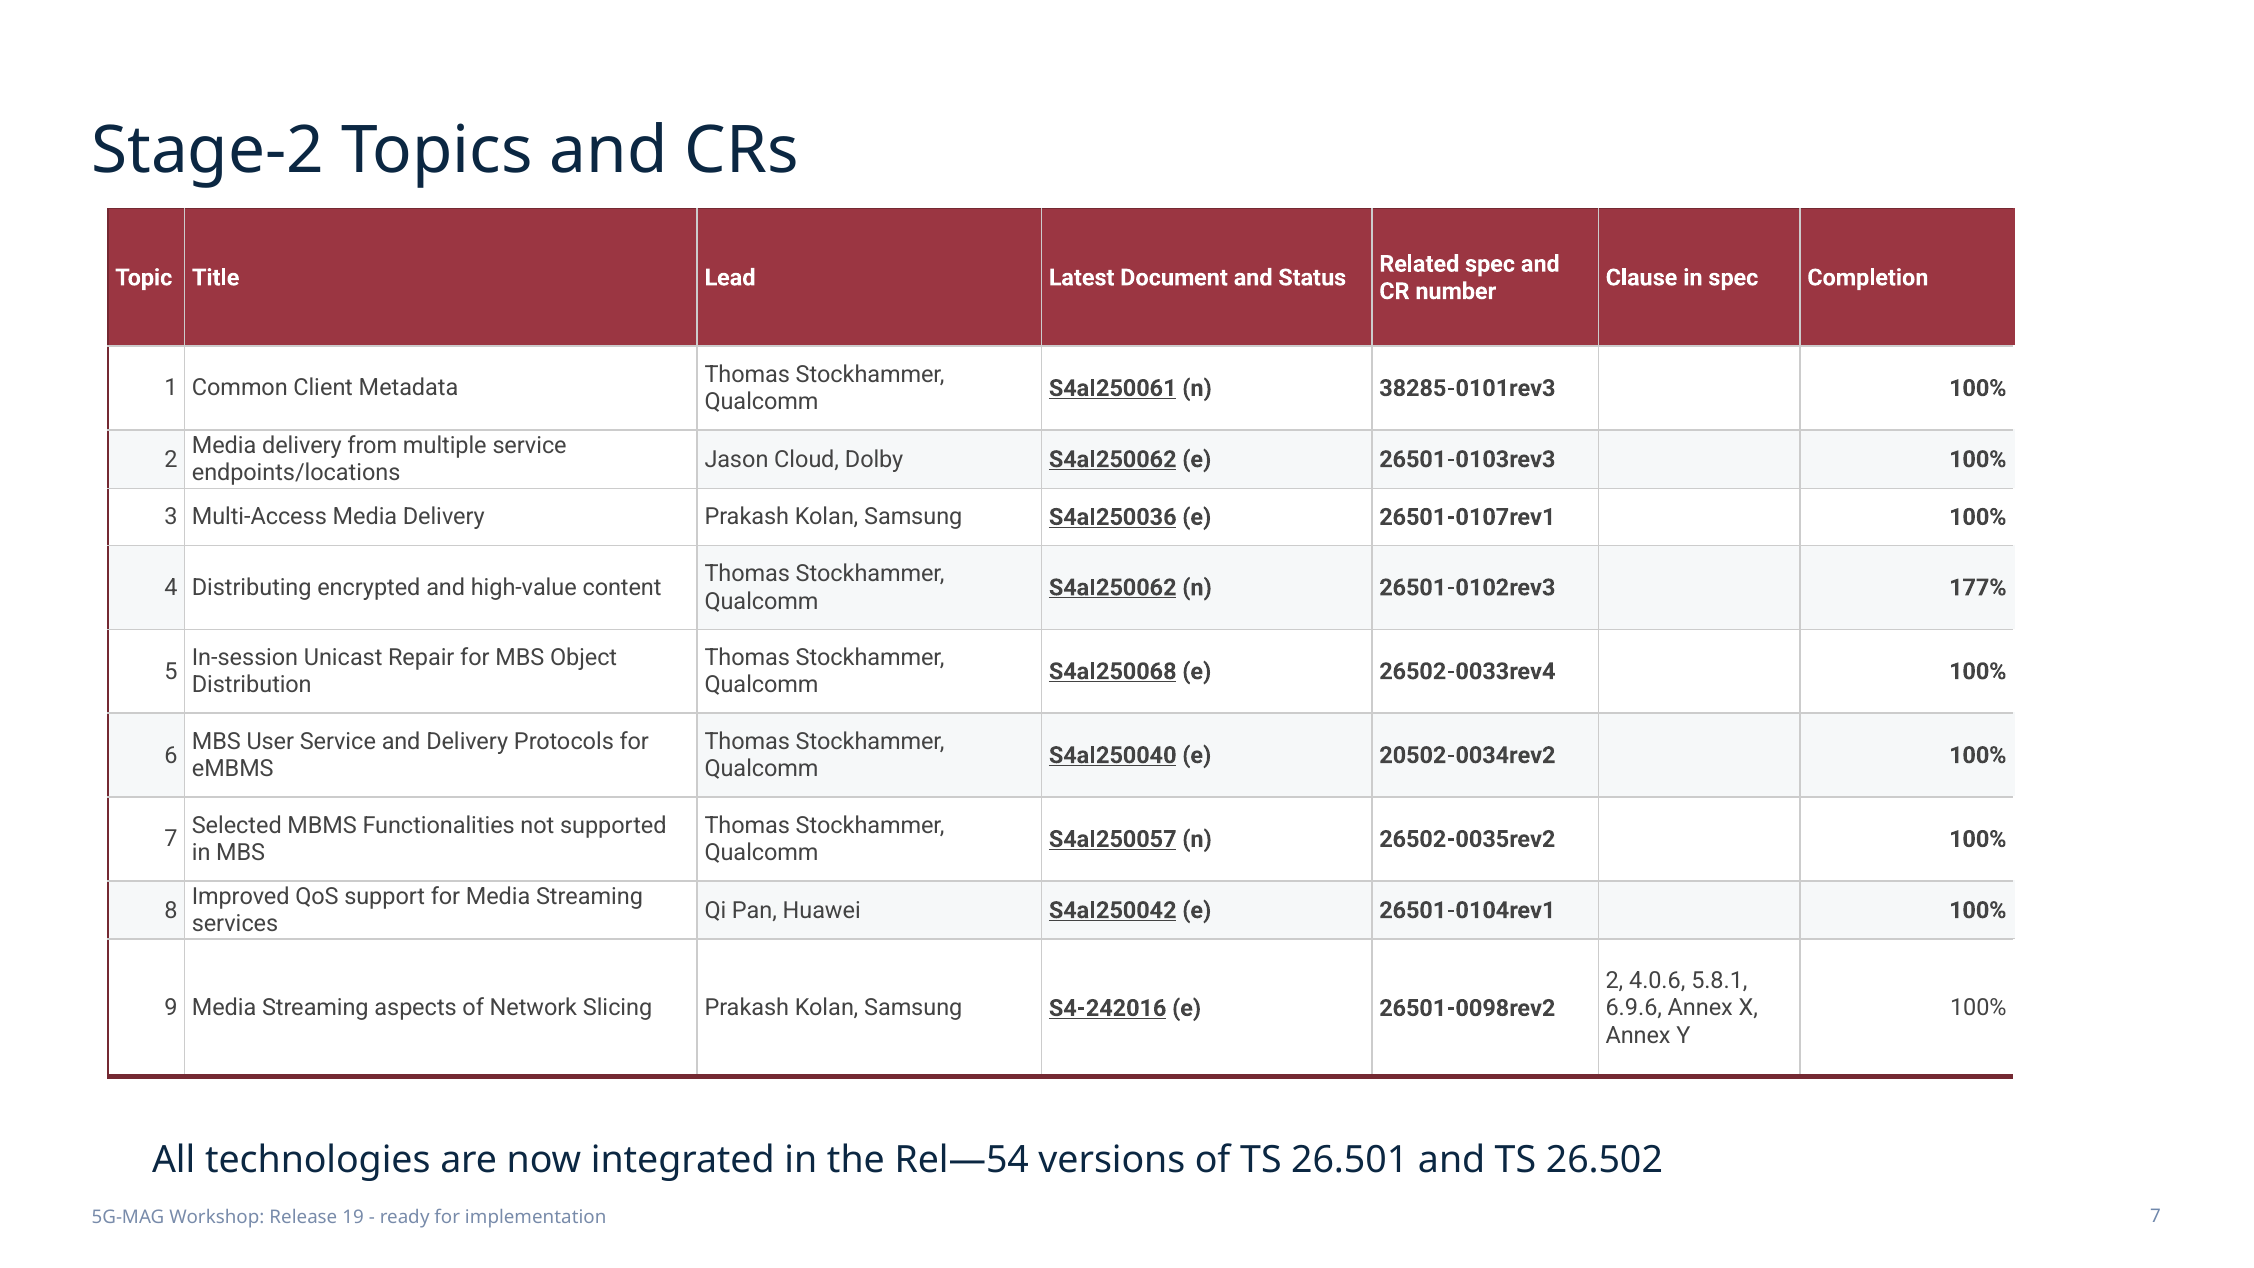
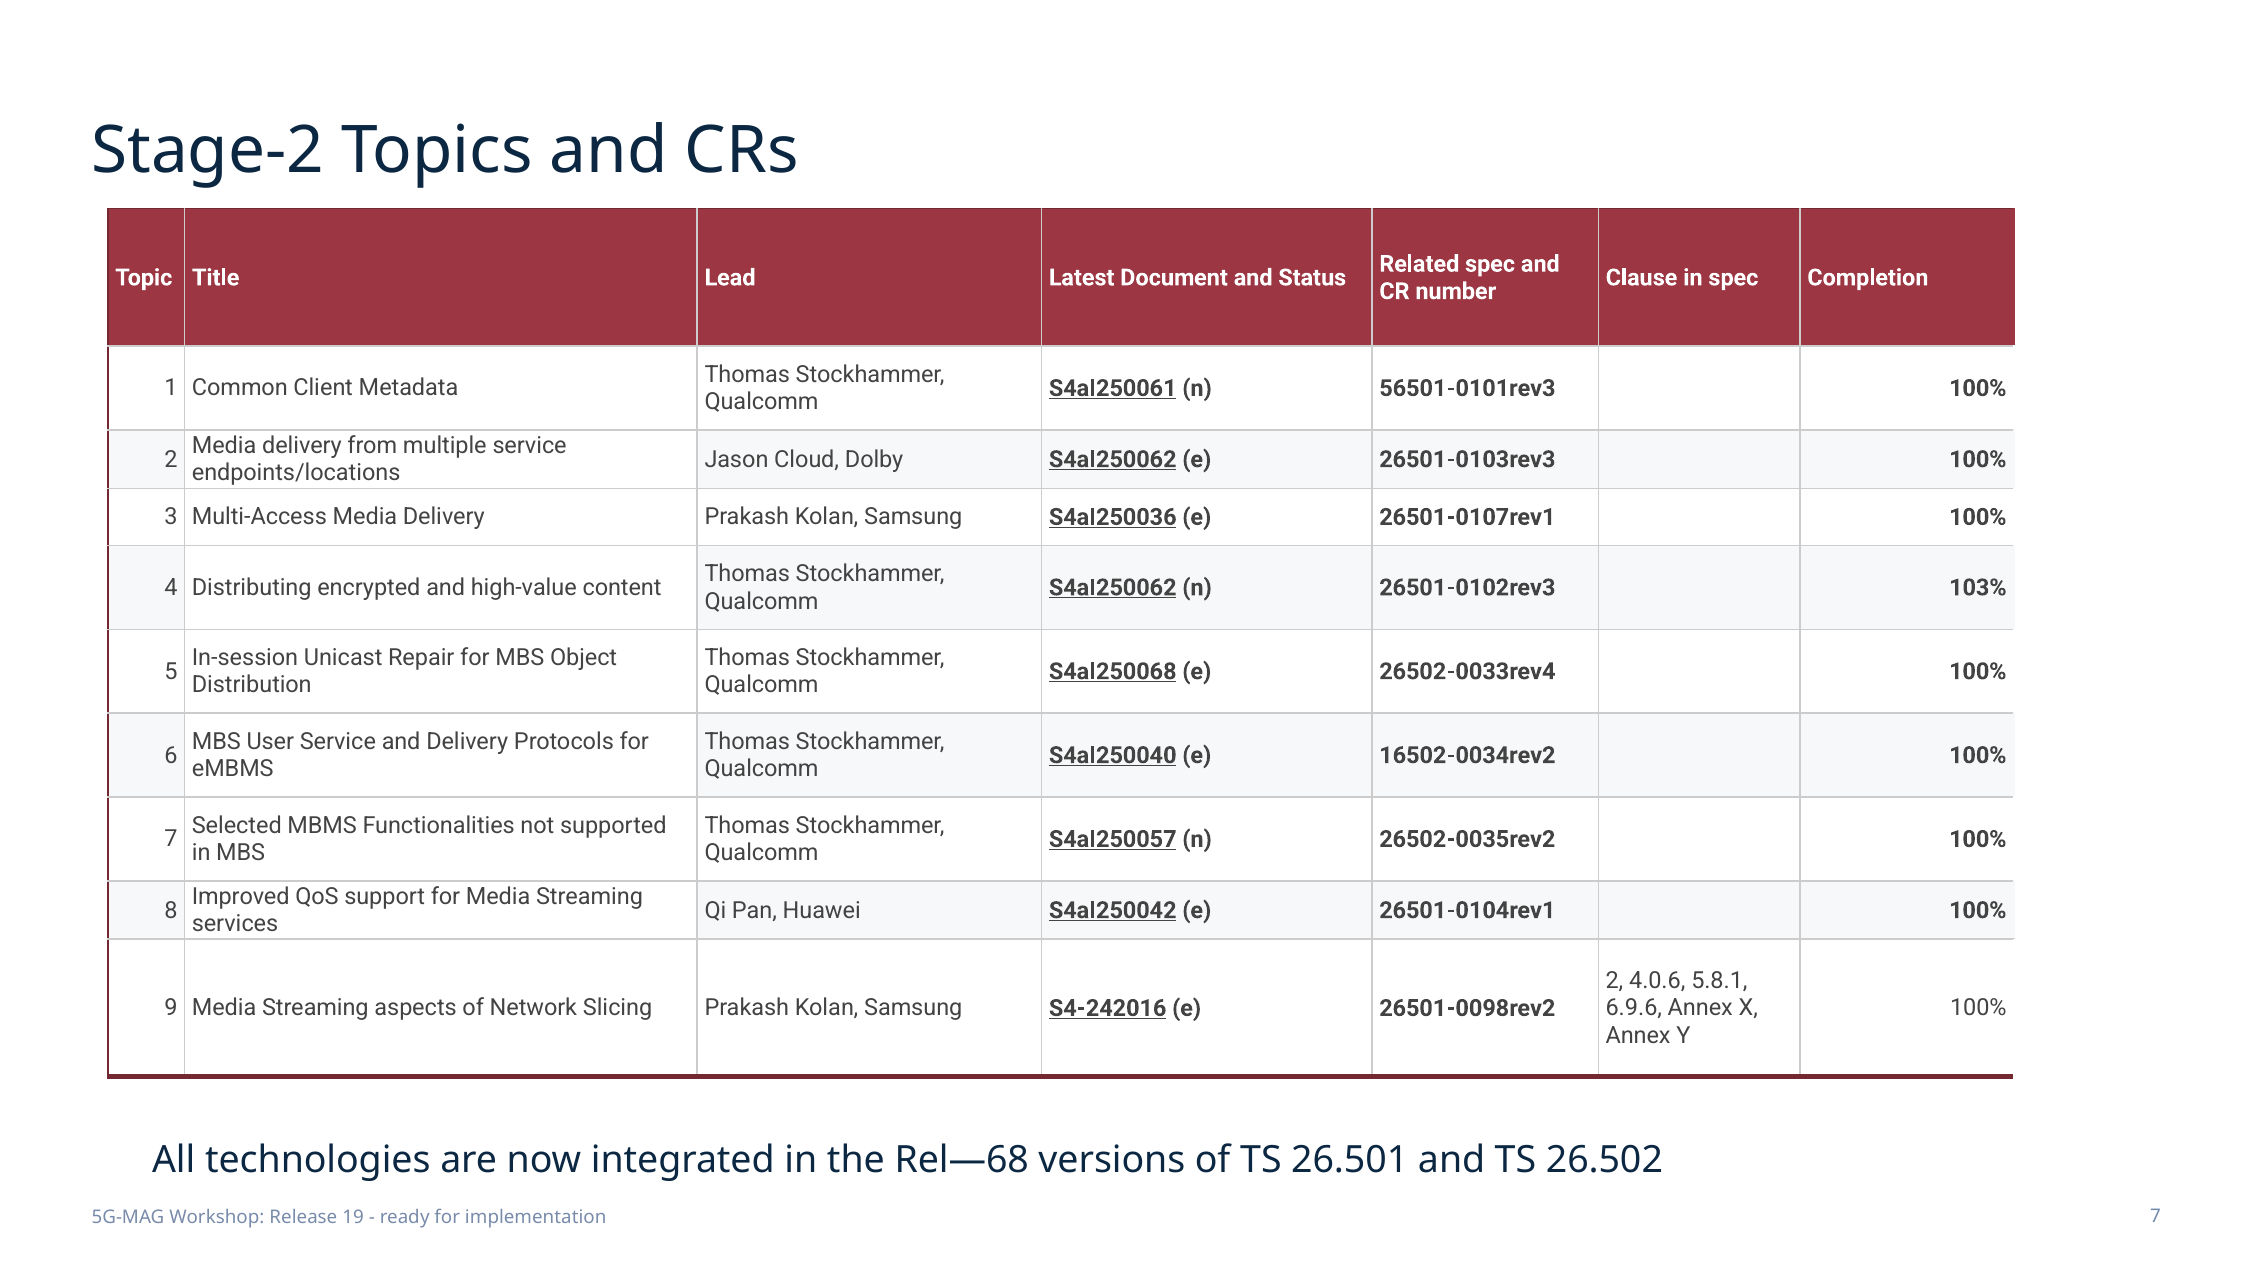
38285-0101rev3: 38285-0101rev3 -> 56501-0101rev3
177%: 177% -> 103%
20502-0034rev2: 20502-0034rev2 -> 16502-0034rev2
Rel—54: Rel—54 -> Rel—68
